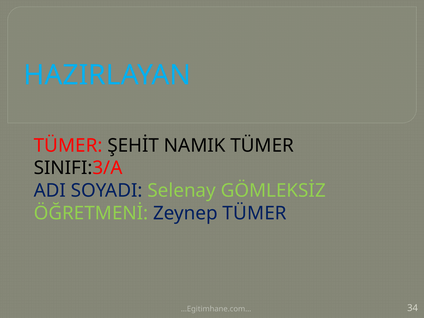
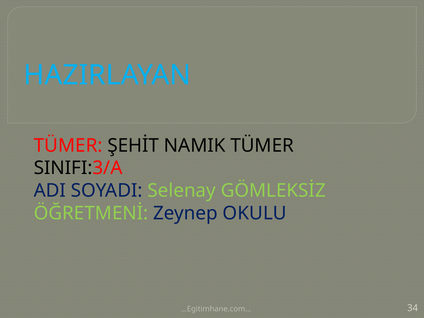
Zeynep TÜMER: TÜMER -> OKULU
